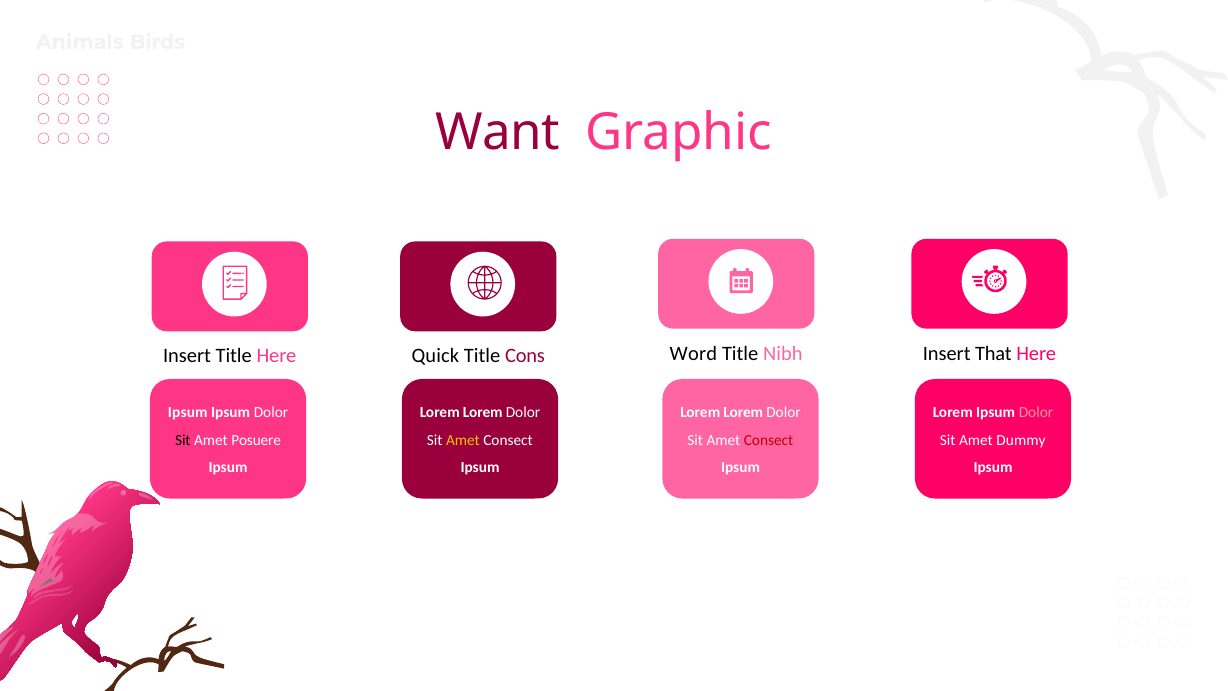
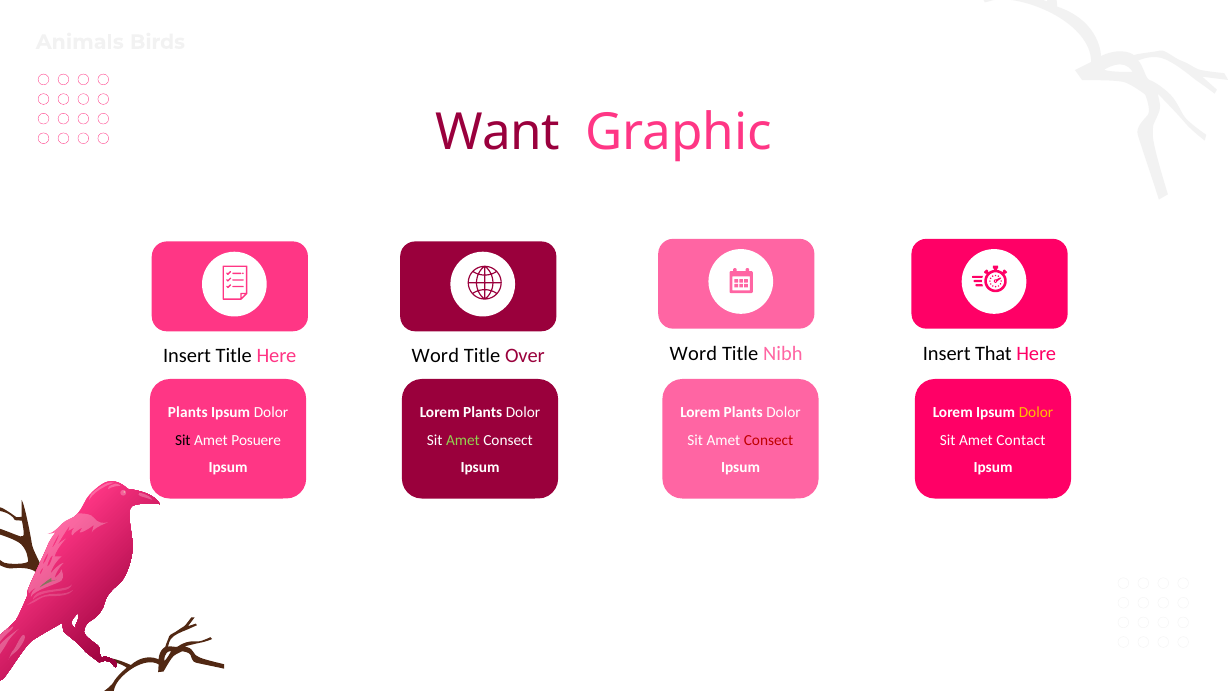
Quick at (435, 356): Quick -> Word
Cons: Cons -> Over
Ipsum at (188, 412): Ipsum -> Plants
Lorem at (483, 412): Lorem -> Plants
Lorem at (743, 412): Lorem -> Plants
Dolor at (1036, 412) colour: pink -> yellow
Amet at (463, 440) colour: yellow -> light green
Dummy: Dummy -> Contact
